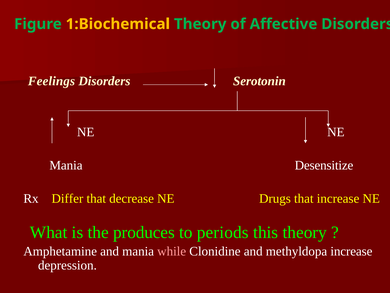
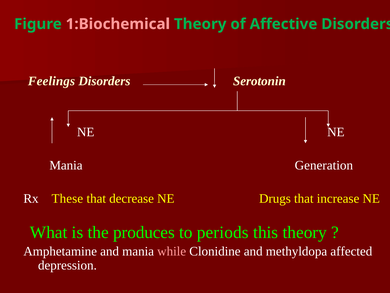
1:Biochemical colour: yellow -> pink
Desensitize: Desensitize -> Generation
Differ: Differ -> These
methyldopa increase: increase -> affected
